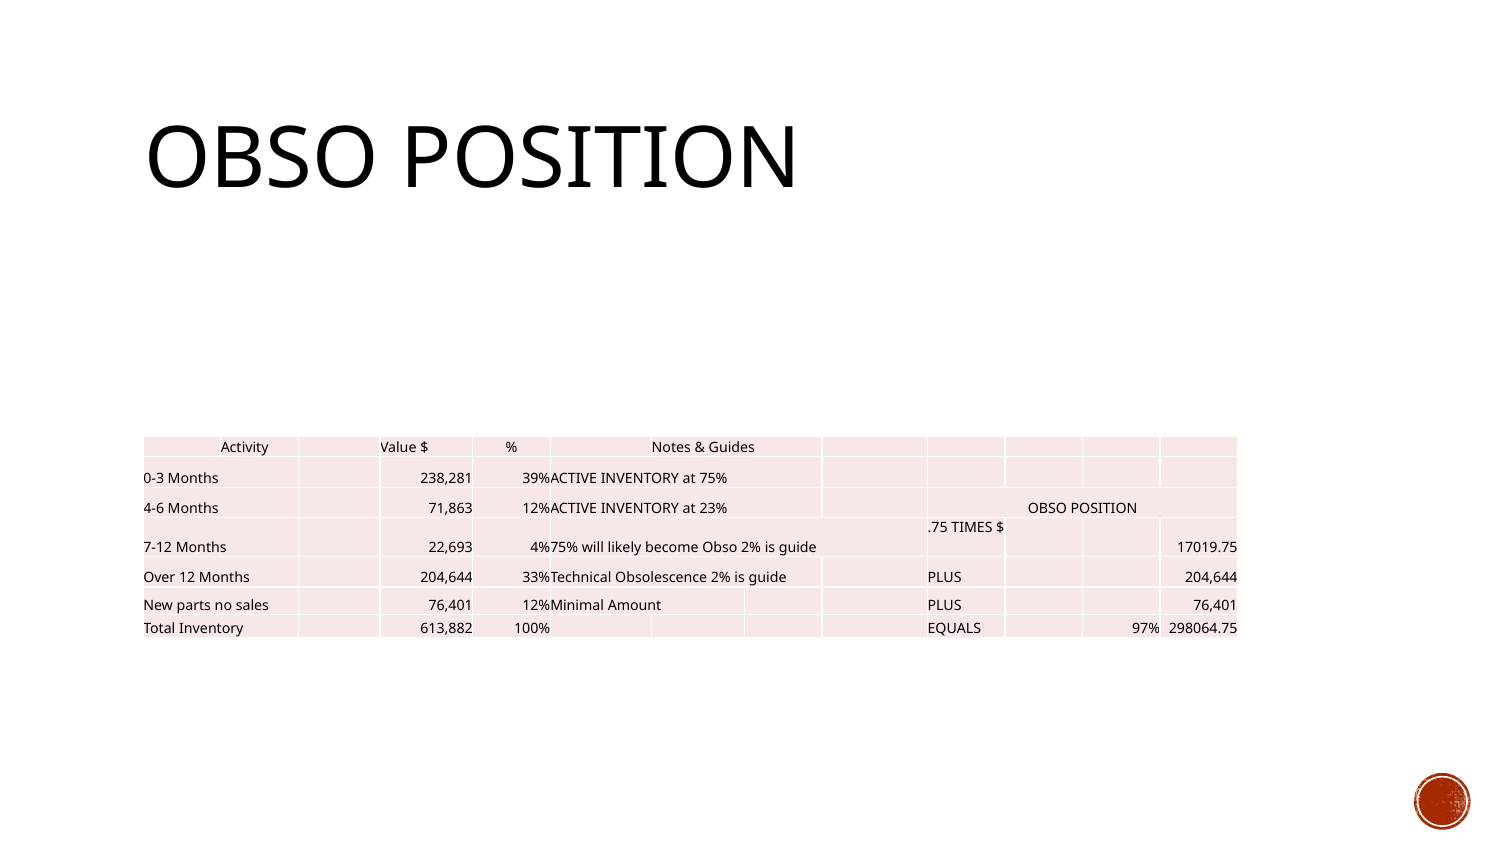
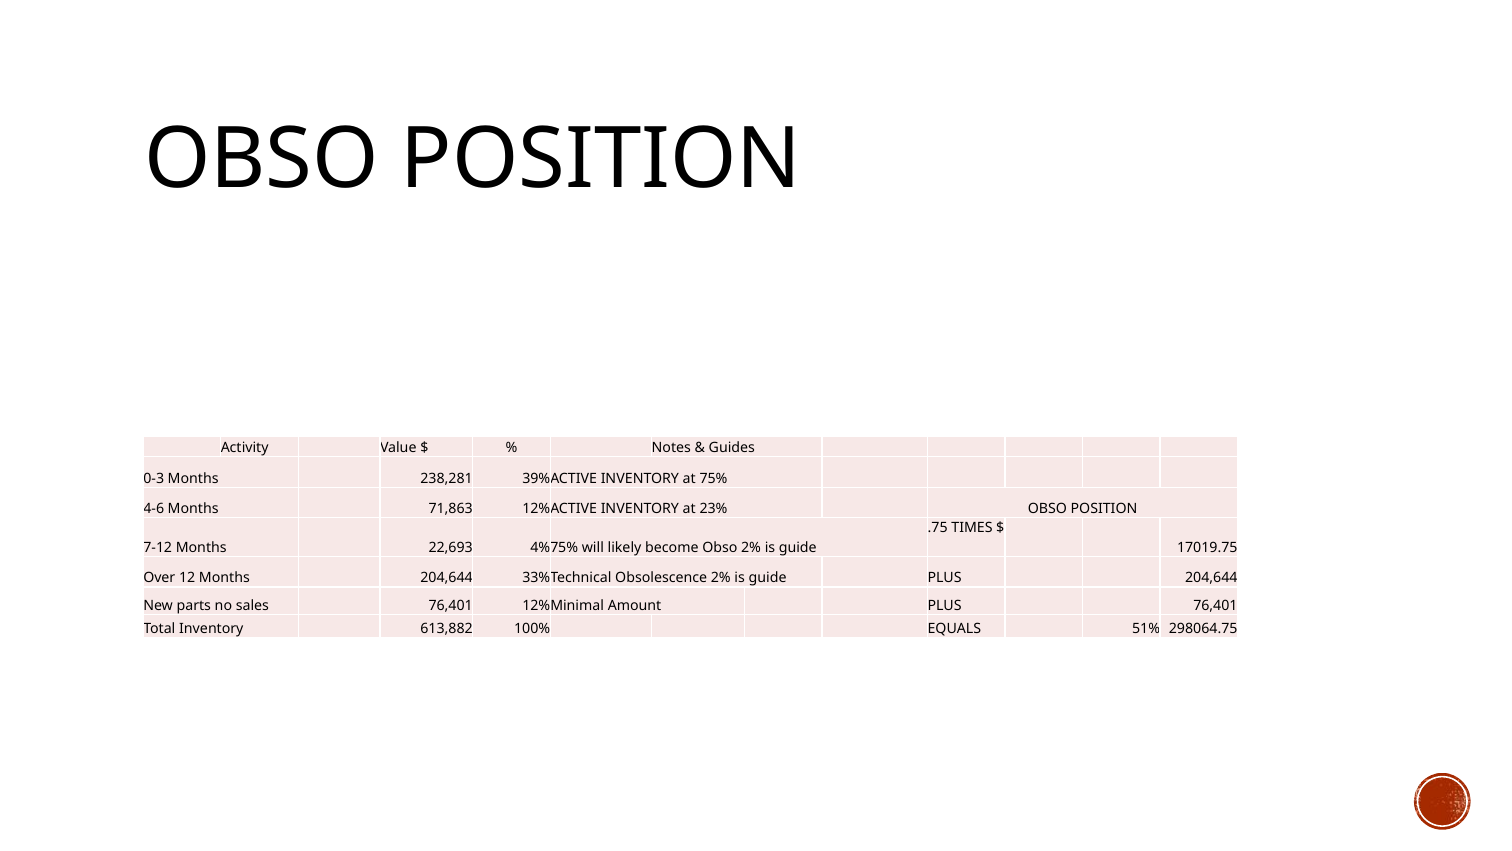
97%: 97% -> 51%
